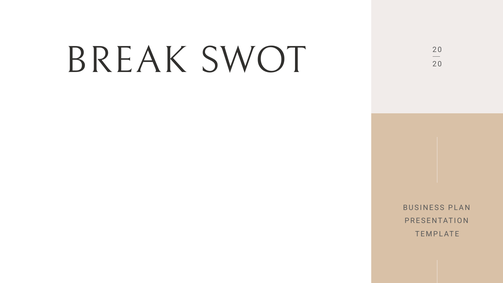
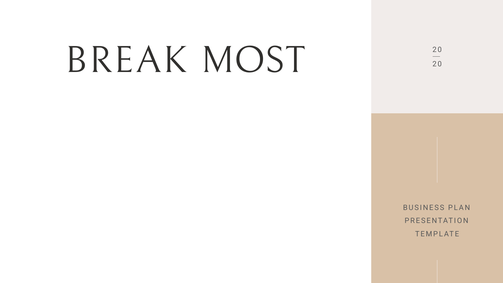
SWOT: SWOT -> MOST
